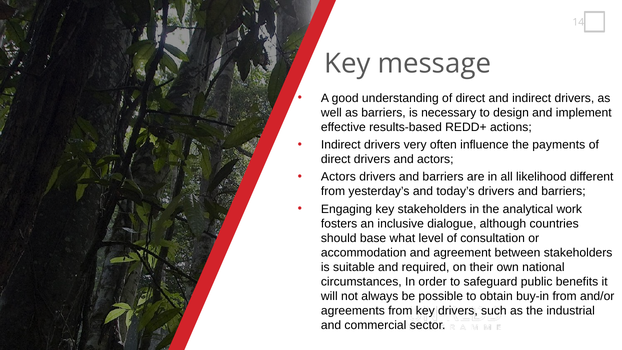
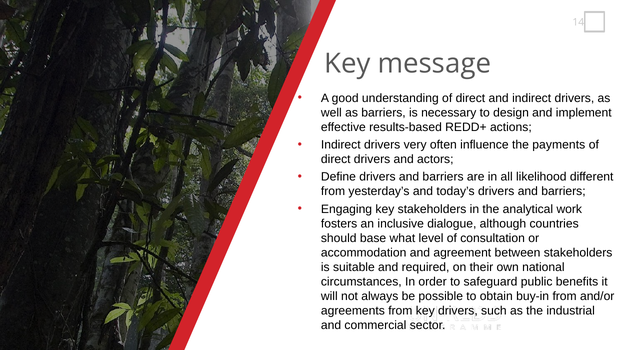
Actors at (338, 177): Actors -> Define
